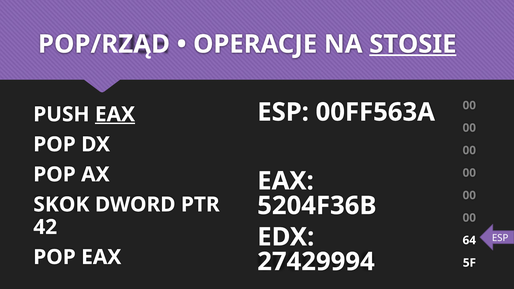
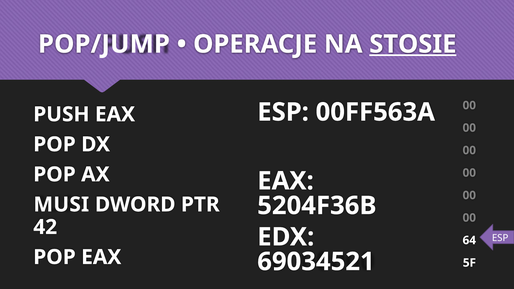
POP/RZĄD: POP/RZĄD -> POP/JUMP
EAX at (115, 114) underline: present -> none
SKOK: SKOK -> MUSI
27429994: 27429994 -> 69034521
